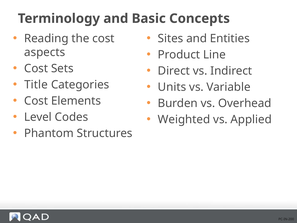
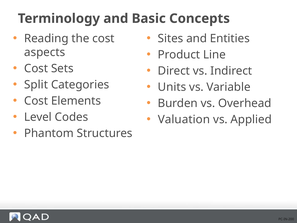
Title: Title -> Split
Weighted: Weighted -> Valuation
